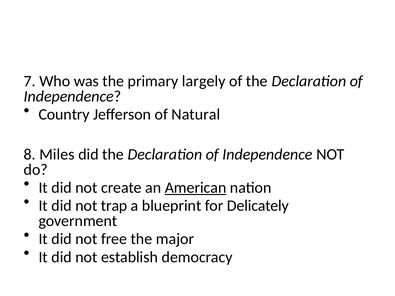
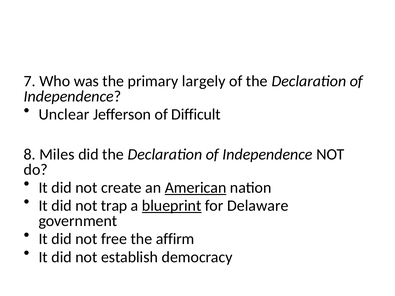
Country: Country -> Unclear
Natural: Natural -> Difficult
blueprint underline: none -> present
Delicately: Delicately -> Delaware
major: major -> affirm
